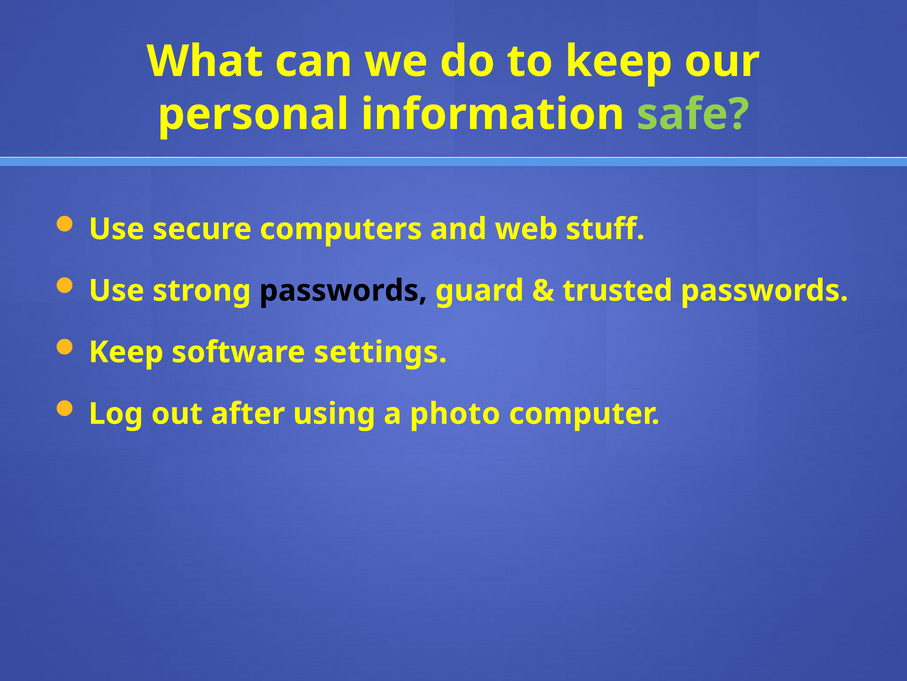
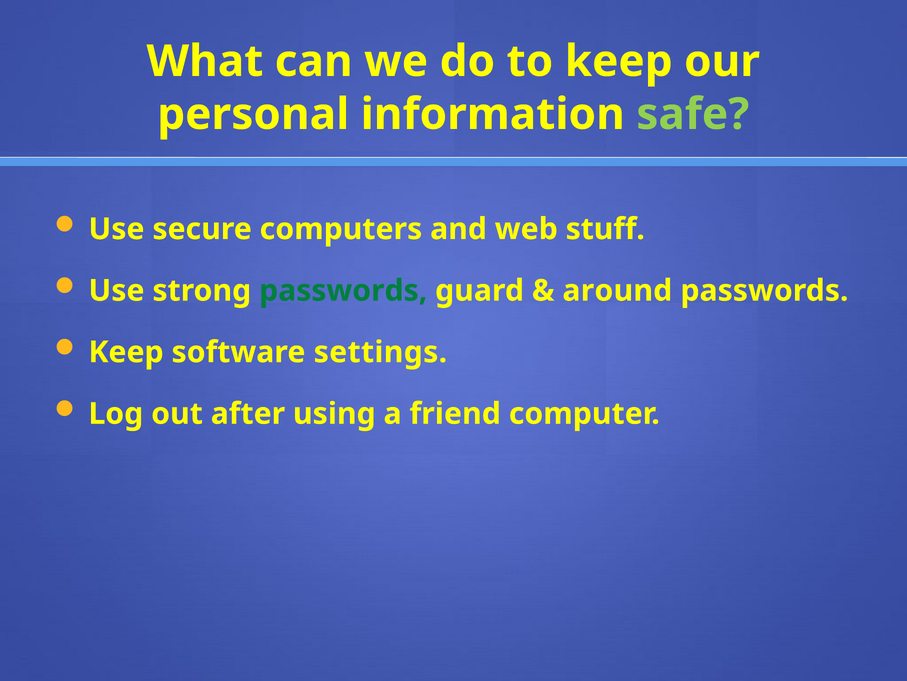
passwords at (343, 290) colour: black -> green
trusted: trusted -> around
photo: photo -> friend
